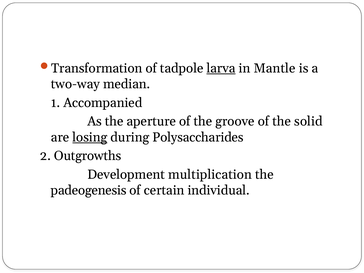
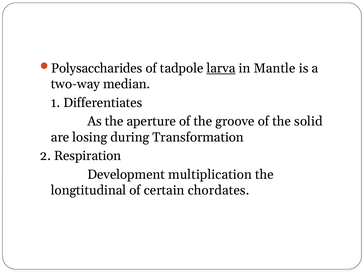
Transformation: Transformation -> Polysaccharides
Accompanied: Accompanied -> Differentiates
losing underline: present -> none
Polysaccharides: Polysaccharides -> Transformation
Outgrowths: Outgrowths -> Respiration
padeogenesis: padeogenesis -> longtitudinal
individual: individual -> chordates
